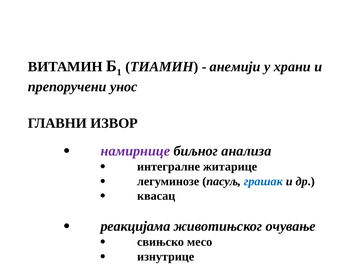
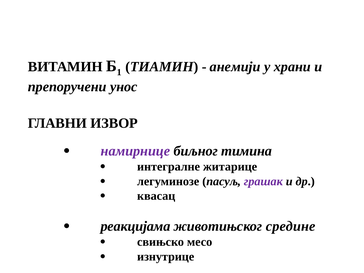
анализа: анализа -> тимина
грашак colour: blue -> purple
очување: очување -> средине
